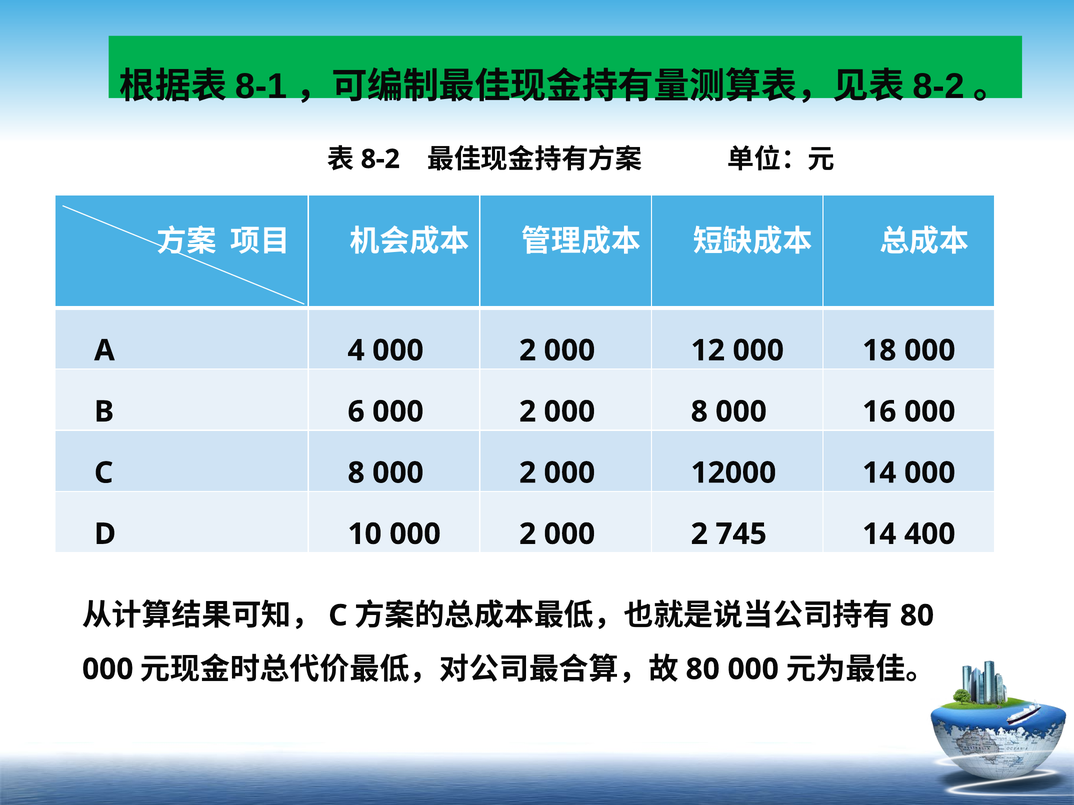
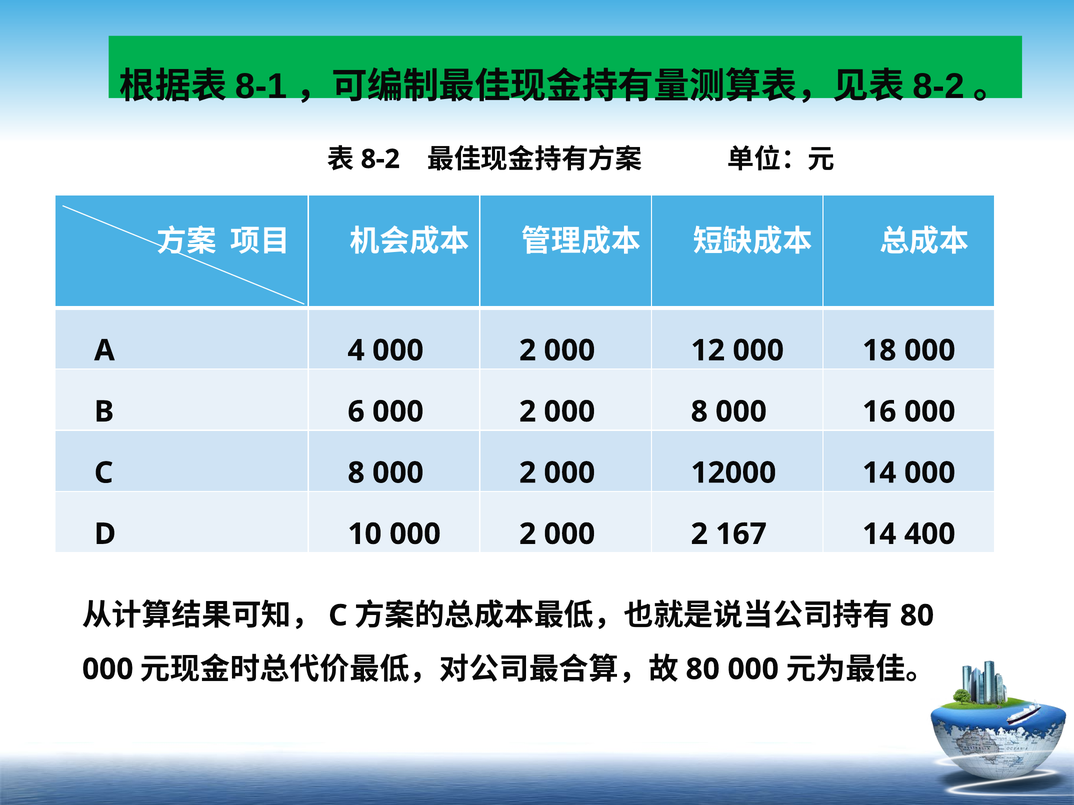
745: 745 -> 167
